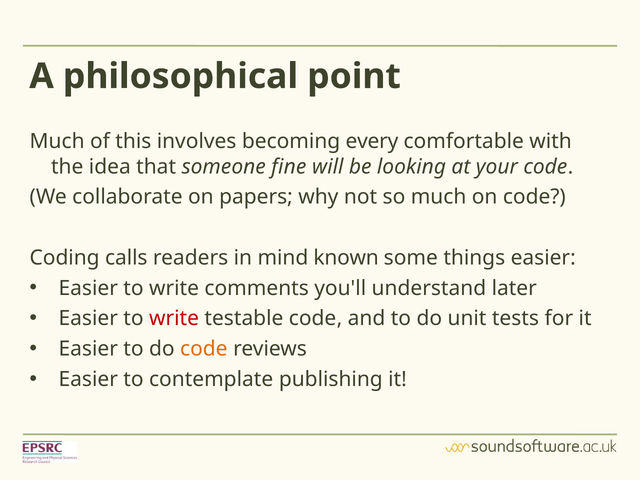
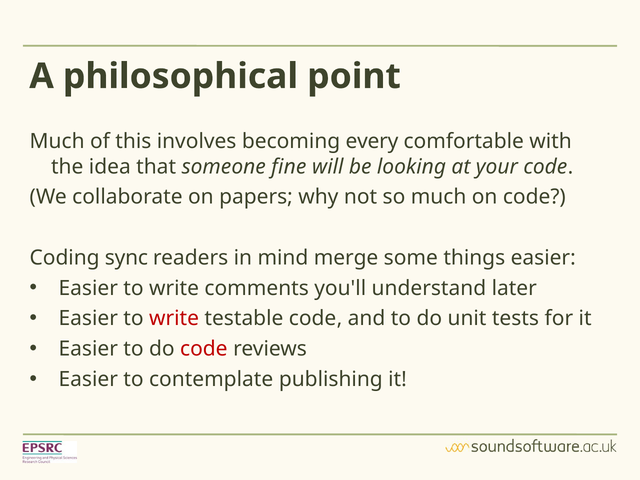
calls: calls -> sync
known: known -> merge
code at (204, 349) colour: orange -> red
